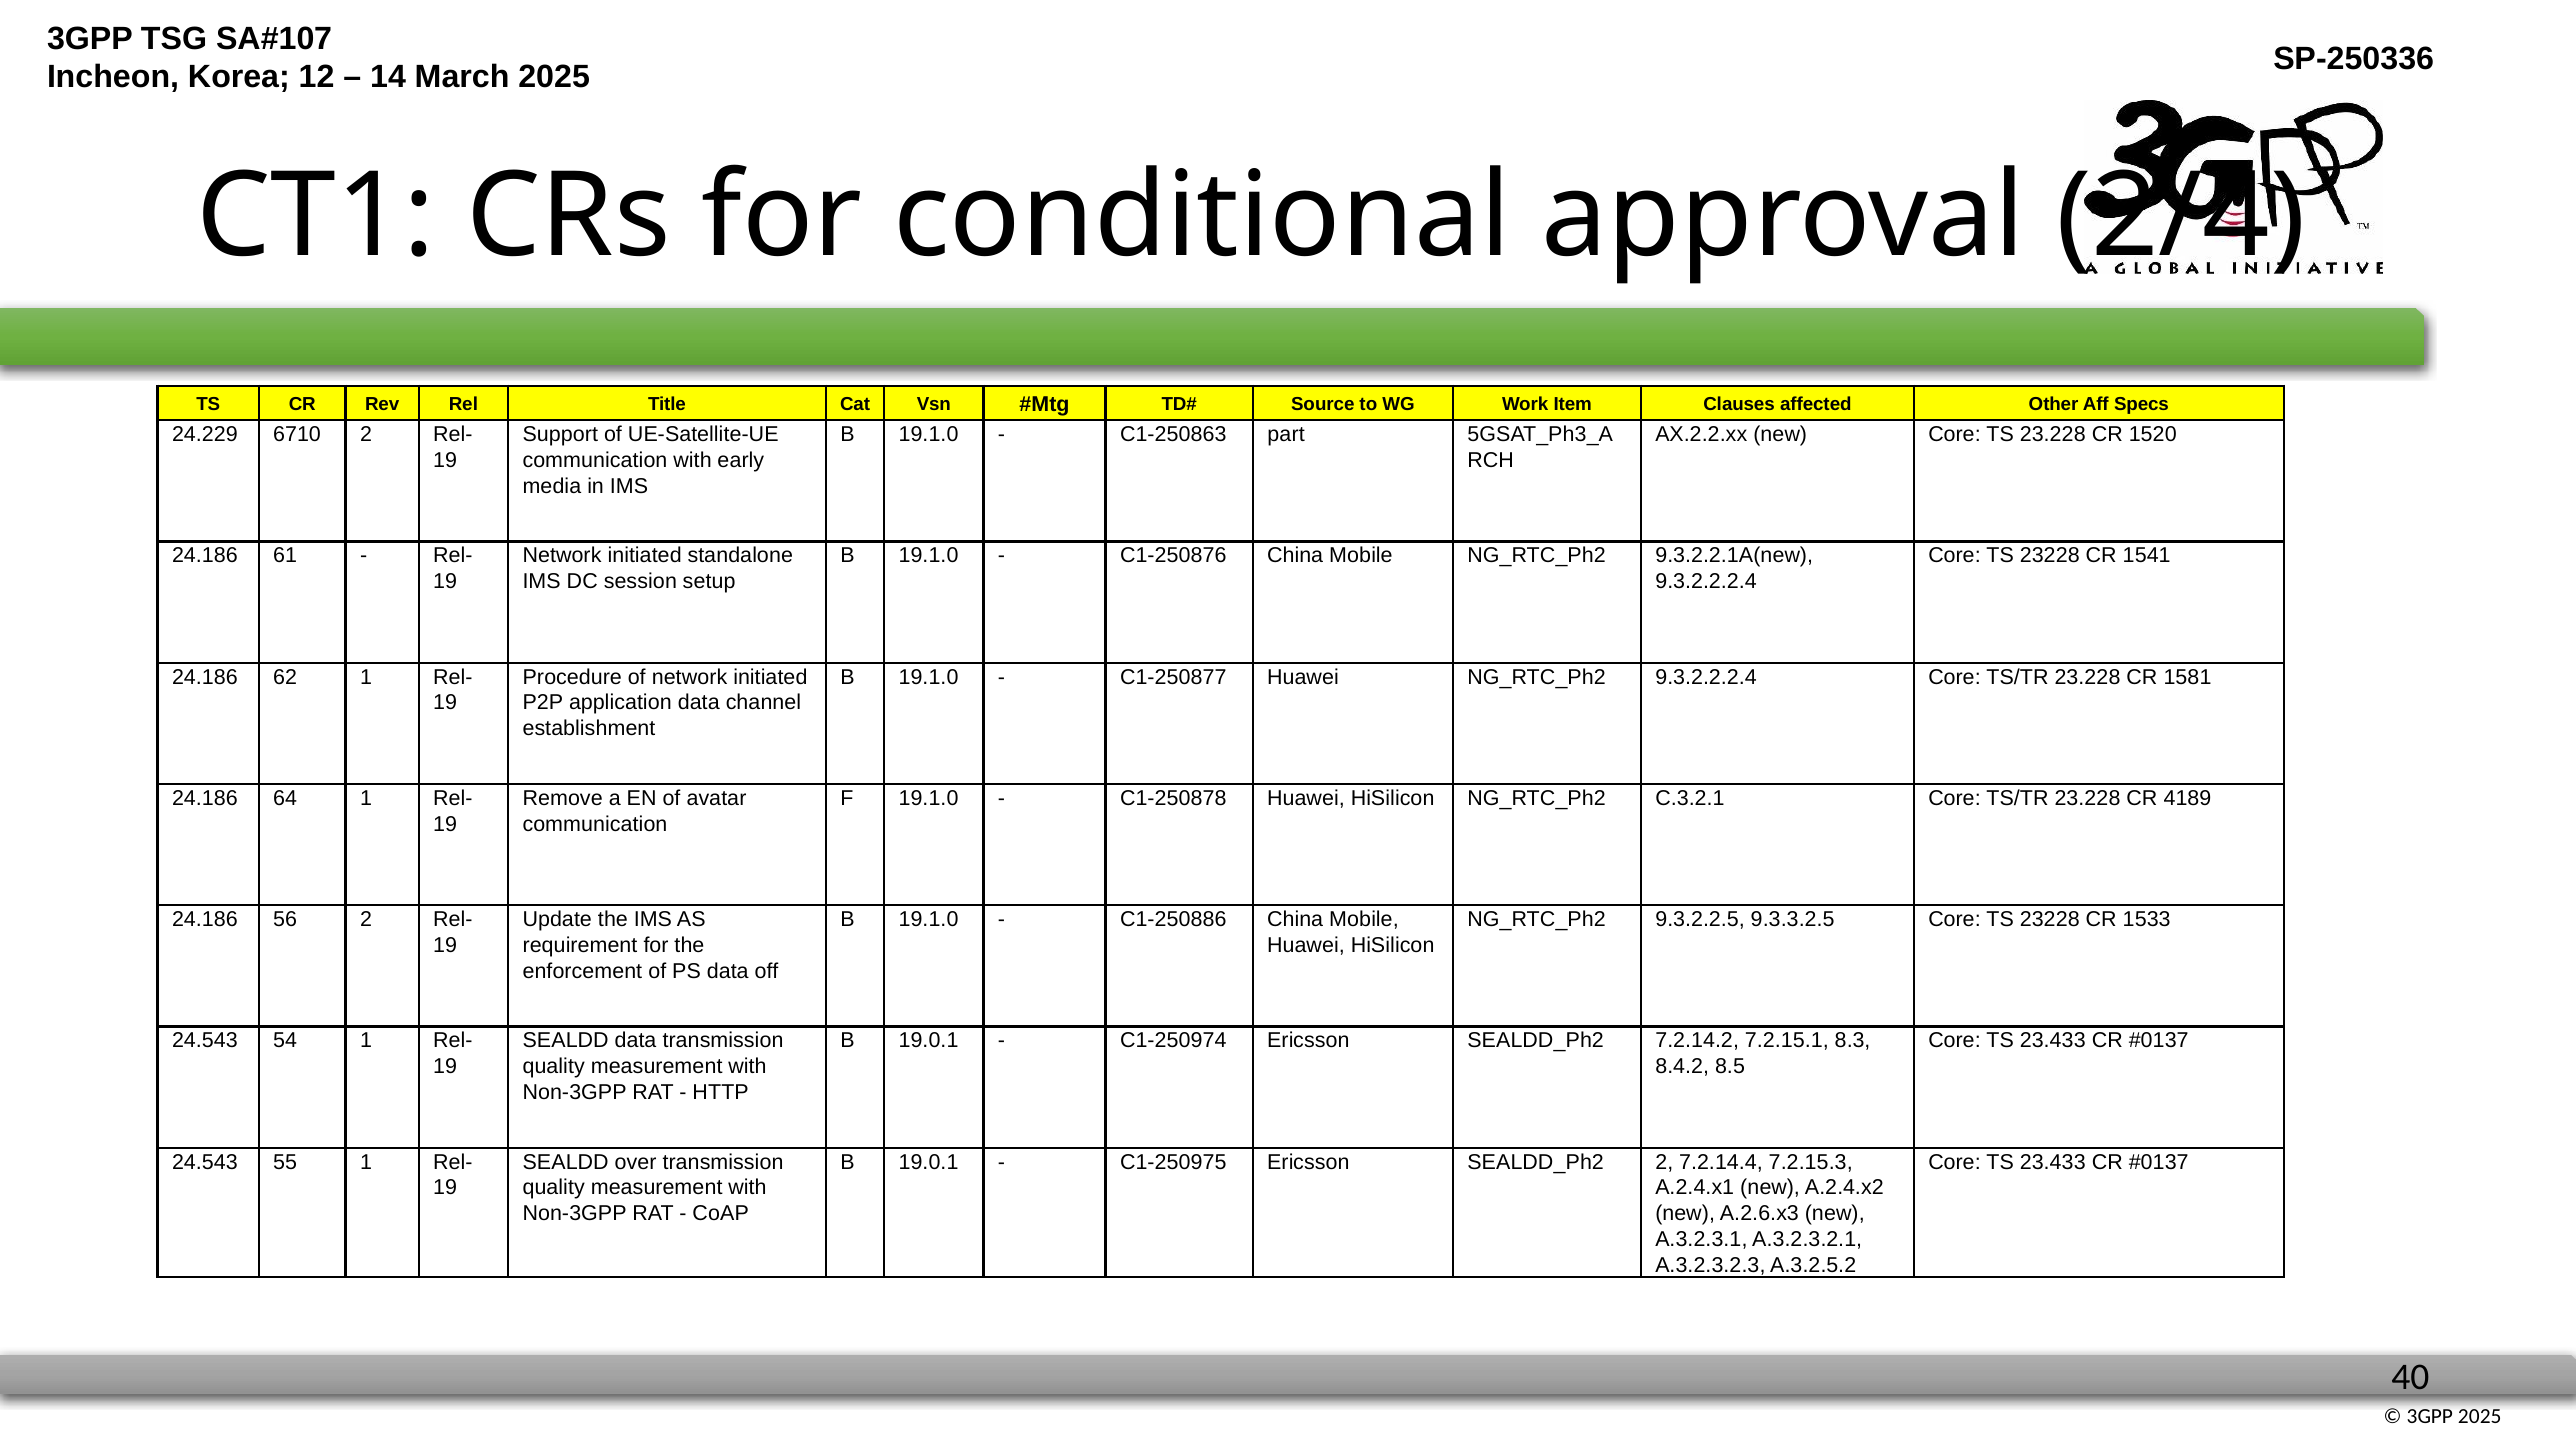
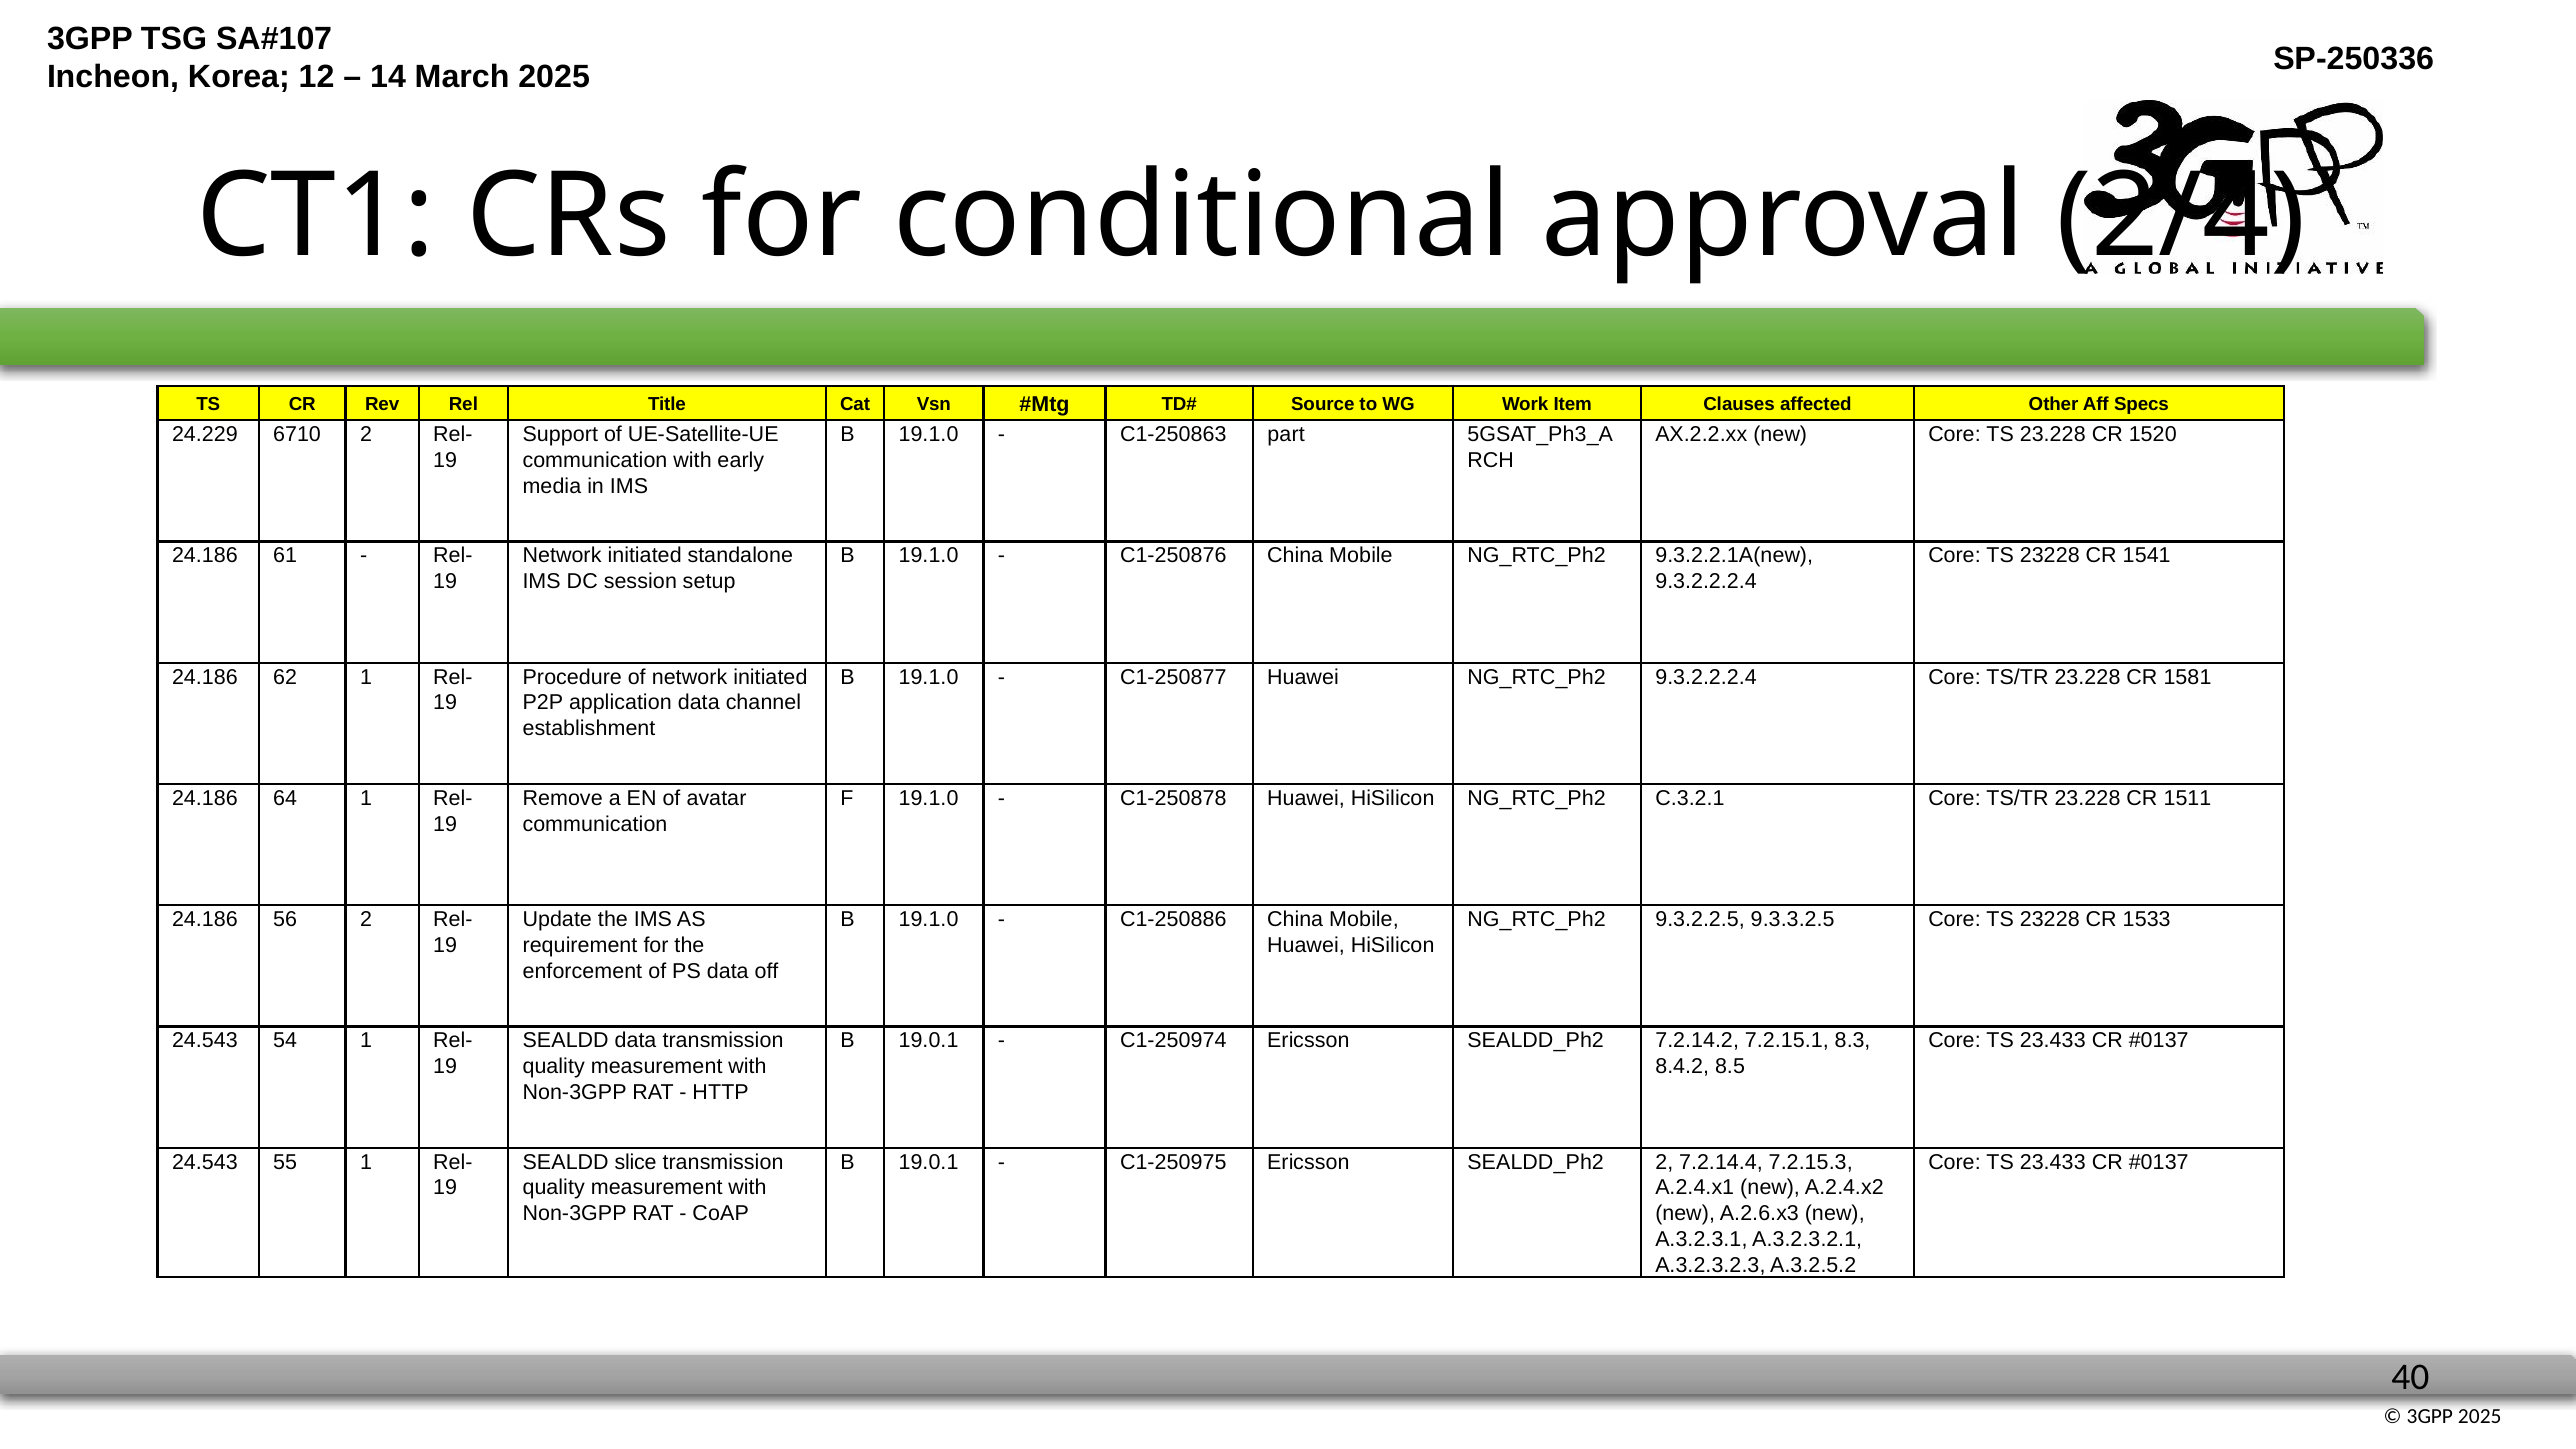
4189: 4189 -> 1511
over: over -> slice
